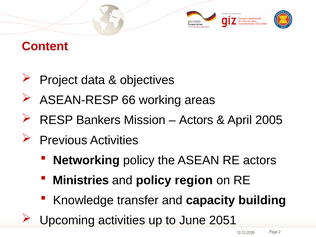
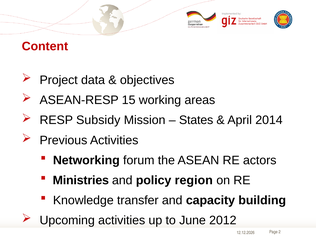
66: 66 -> 15
Bankers: Bankers -> Subsidy
Actors at (196, 120): Actors -> States
2005: 2005 -> 2014
Networking policy: policy -> forum
2051: 2051 -> 2012
